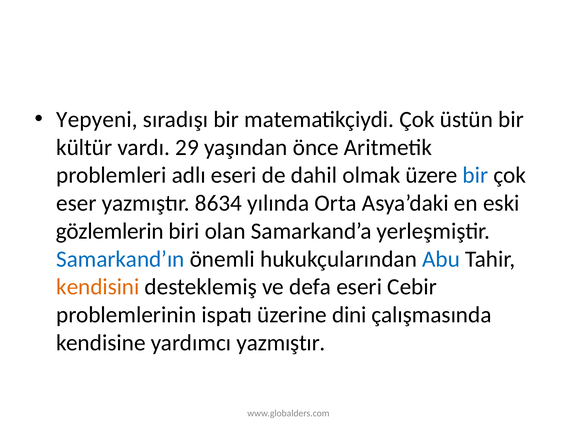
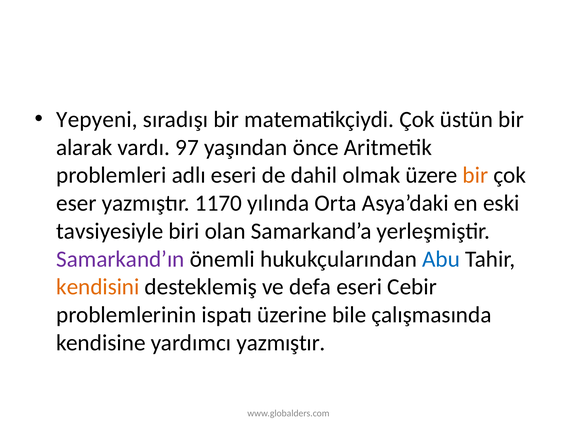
kültür: kültür -> alarak
29: 29 -> 97
bir at (475, 175) colour: blue -> orange
8634: 8634 -> 1170
gözlemlerin: gözlemlerin -> tavsiyesiyle
Samarkand’ın colour: blue -> purple
dini: dini -> bile
